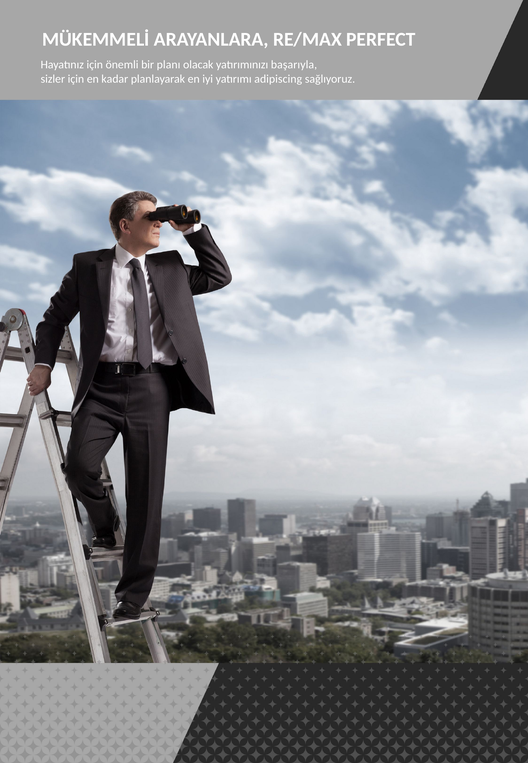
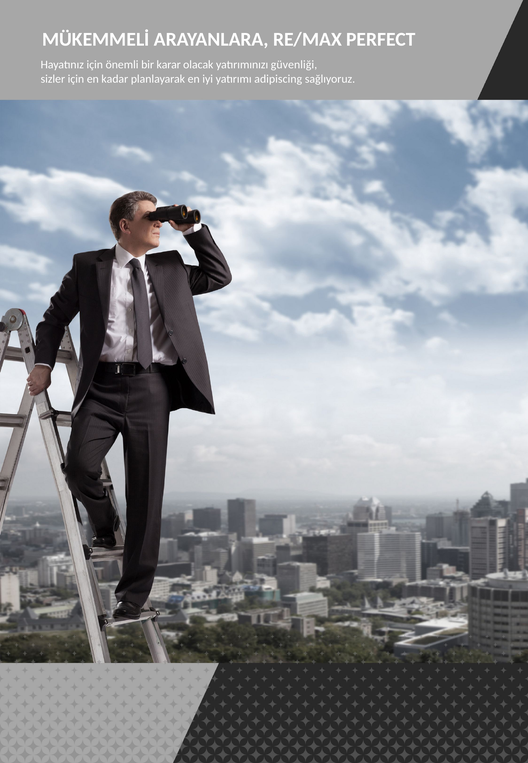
planı: planı -> karar
başarıyla: başarıyla -> güvenliği
